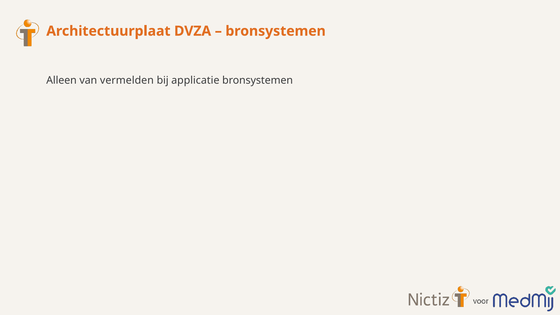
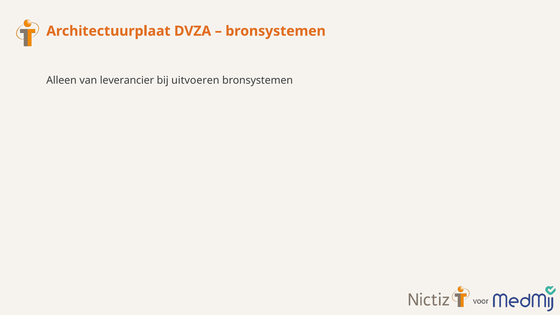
vermelden: vermelden -> leverancier
applicatie: applicatie -> uitvoeren
